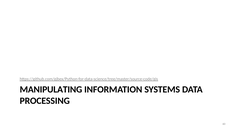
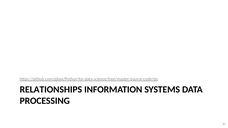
MANIPULATING: MANIPULATING -> RELATIONSHIPS
